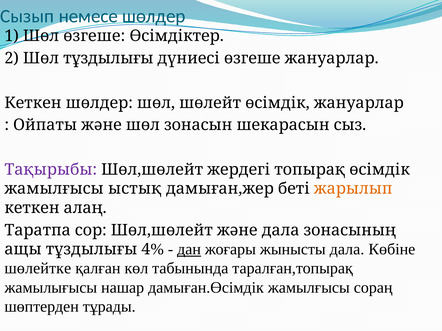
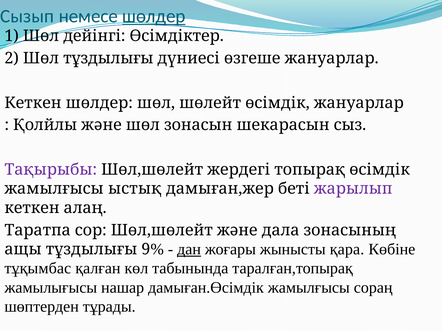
шөлдер at (154, 16) underline: none -> present
Шөл өзгеше: өзгеше -> дейінгі
Ойпаты: Ойпаты -> Қолйлы
жарылып colour: orange -> purple
4: 4 -> 9
жынысты дала: дала -> қара
шөлейтке: шөлейтке -> тұқымбас
